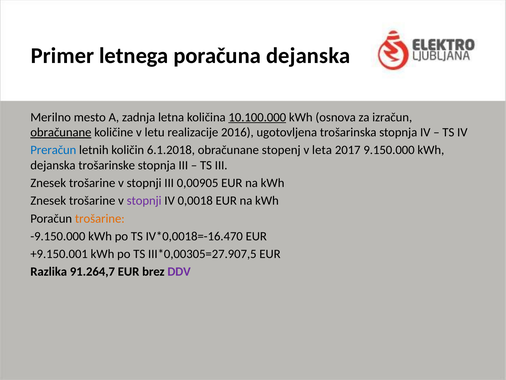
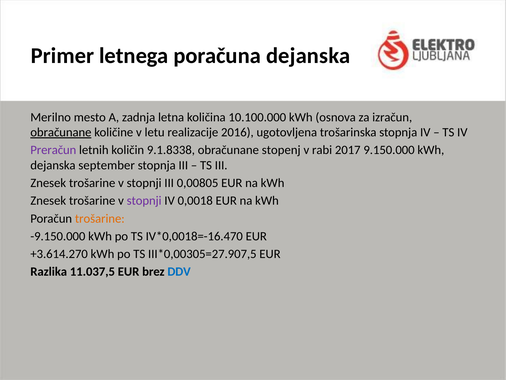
10.100.000 underline: present -> none
Preračun colour: blue -> purple
6.1.2018: 6.1.2018 -> 9.1.8338
leta: leta -> rabi
trošarinske: trošarinske -> september
0,00905: 0,00905 -> 0,00805
+9.150.001: +9.150.001 -> +3.614.270
91.264,7: 91.264,7 -> 11.037,5
DDV colour: purple -> blue
